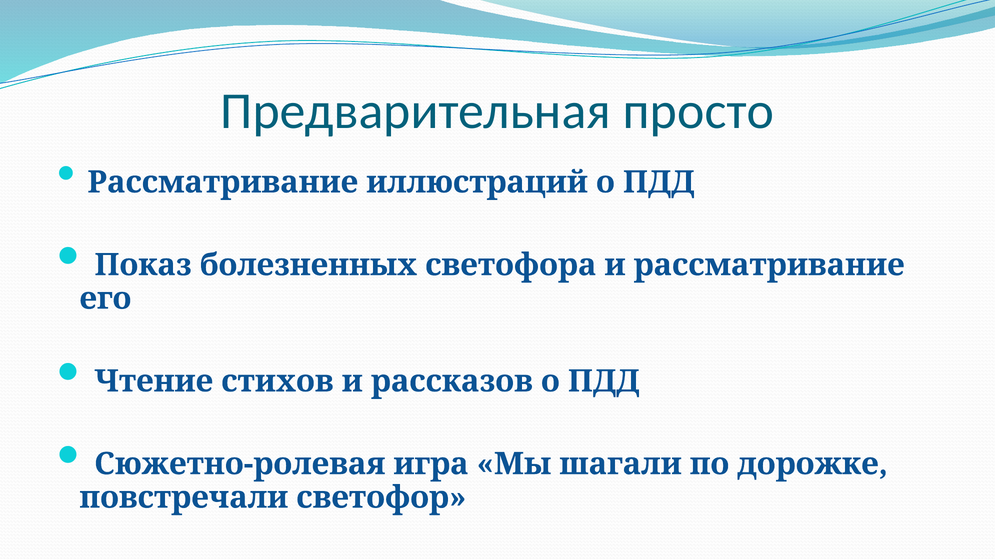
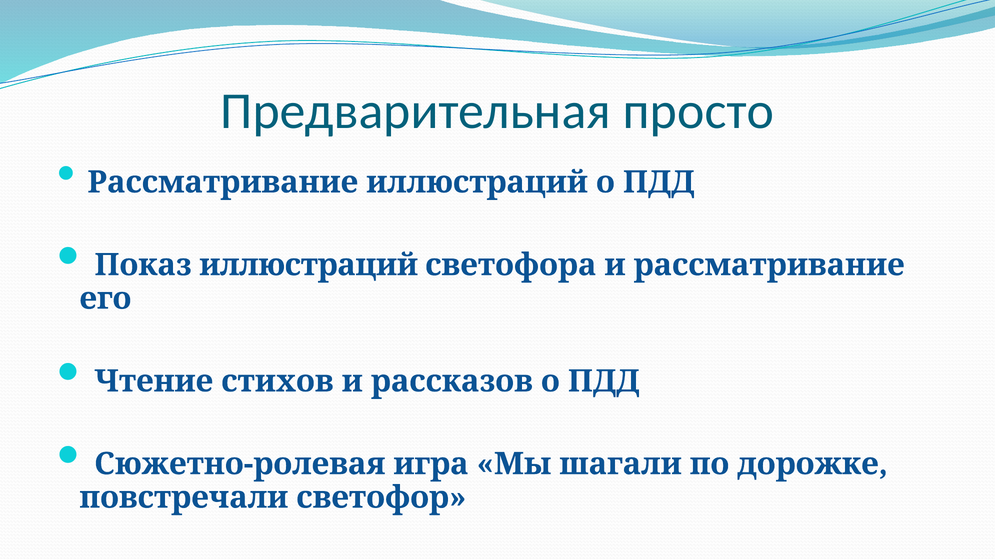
Показ болезненных: болезненных -> иллюстраций
